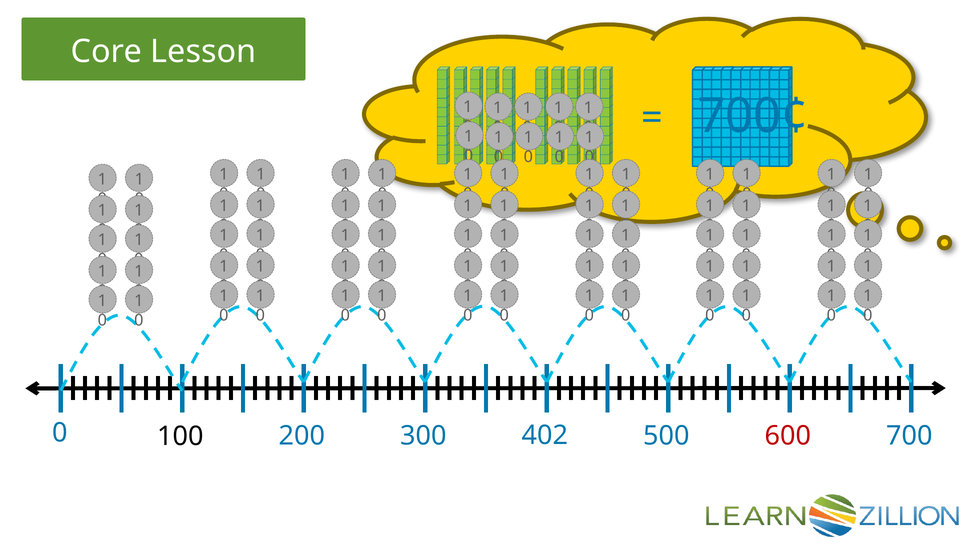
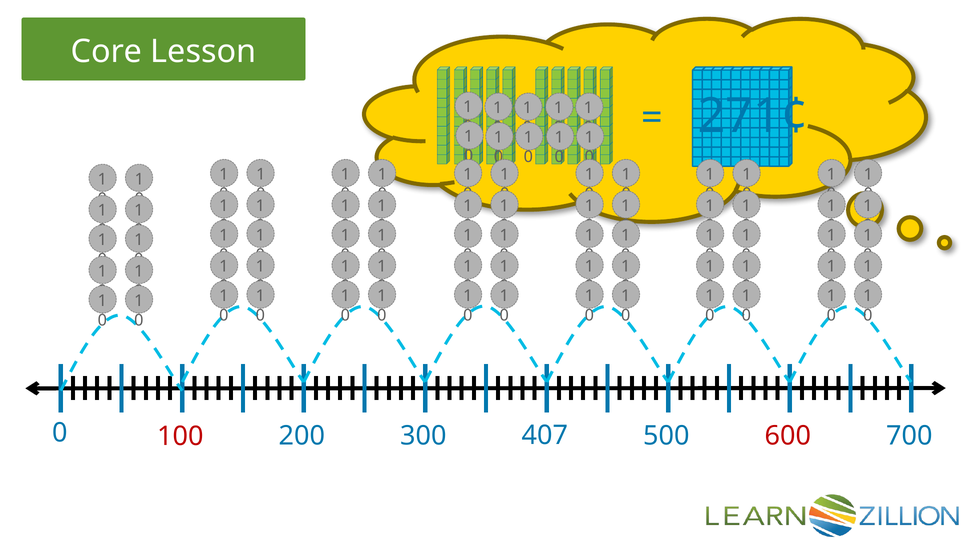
700¢: 700¢ -> 271¢
100 colour: black -> red
402: 402 -> 407
